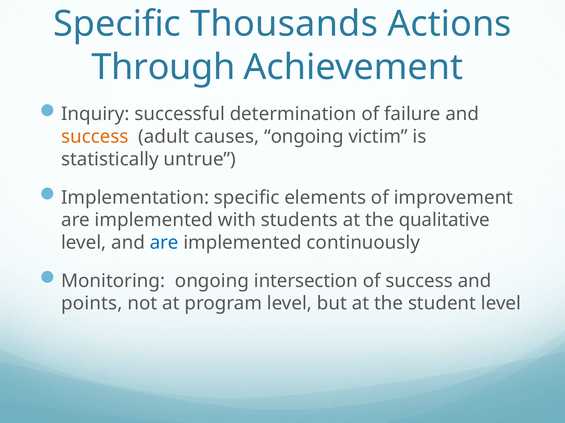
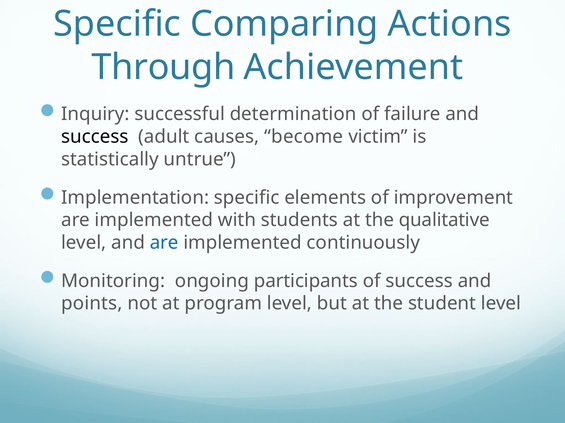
Thousands: Thousands -> Comparing
success at (95, 137) colour: orange -> black
causes ongoing: ongoing -> become
intersection: intersection -> participants
